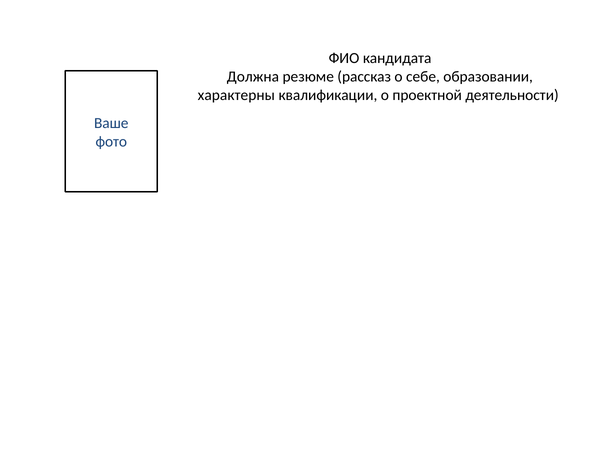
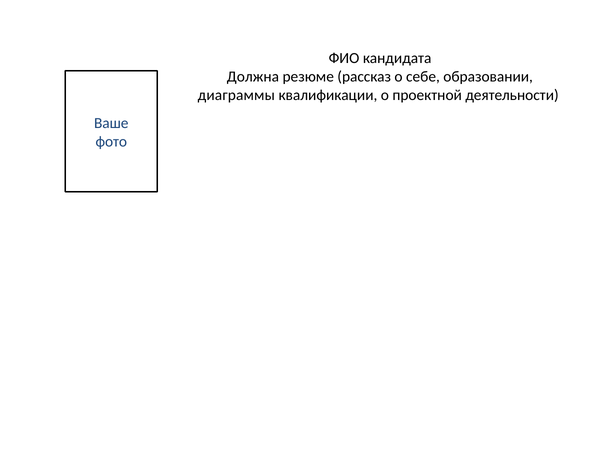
характерны: характерны -> диаграммы
